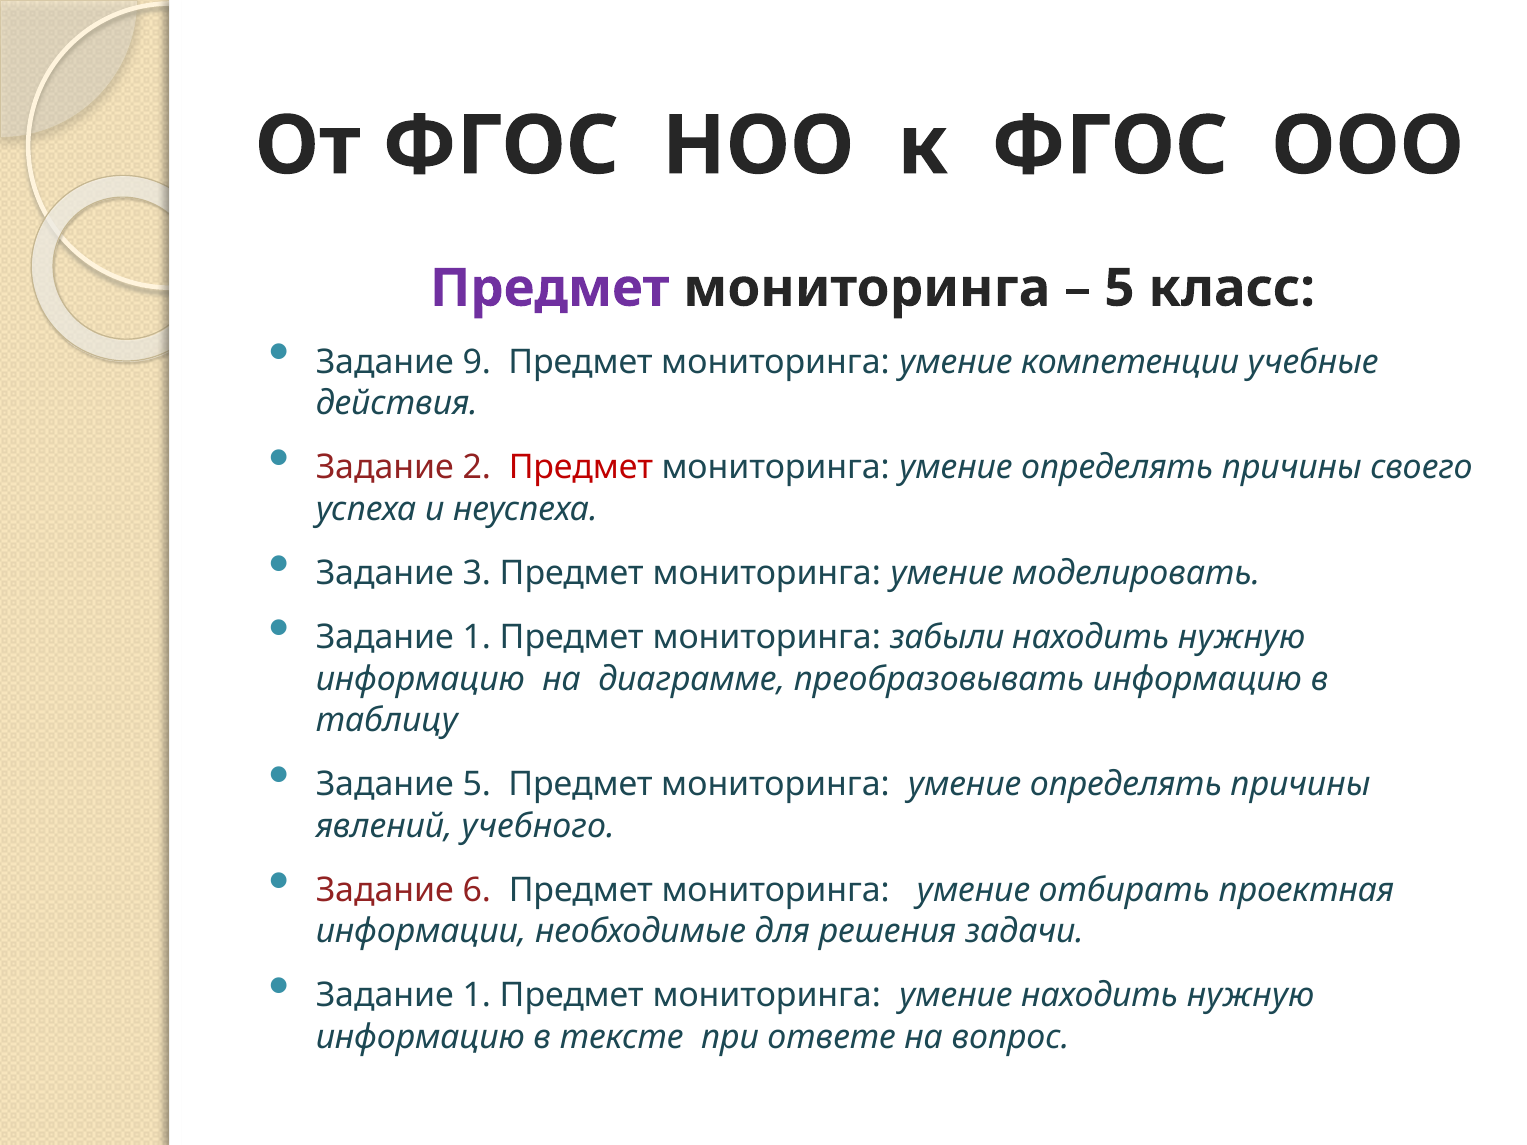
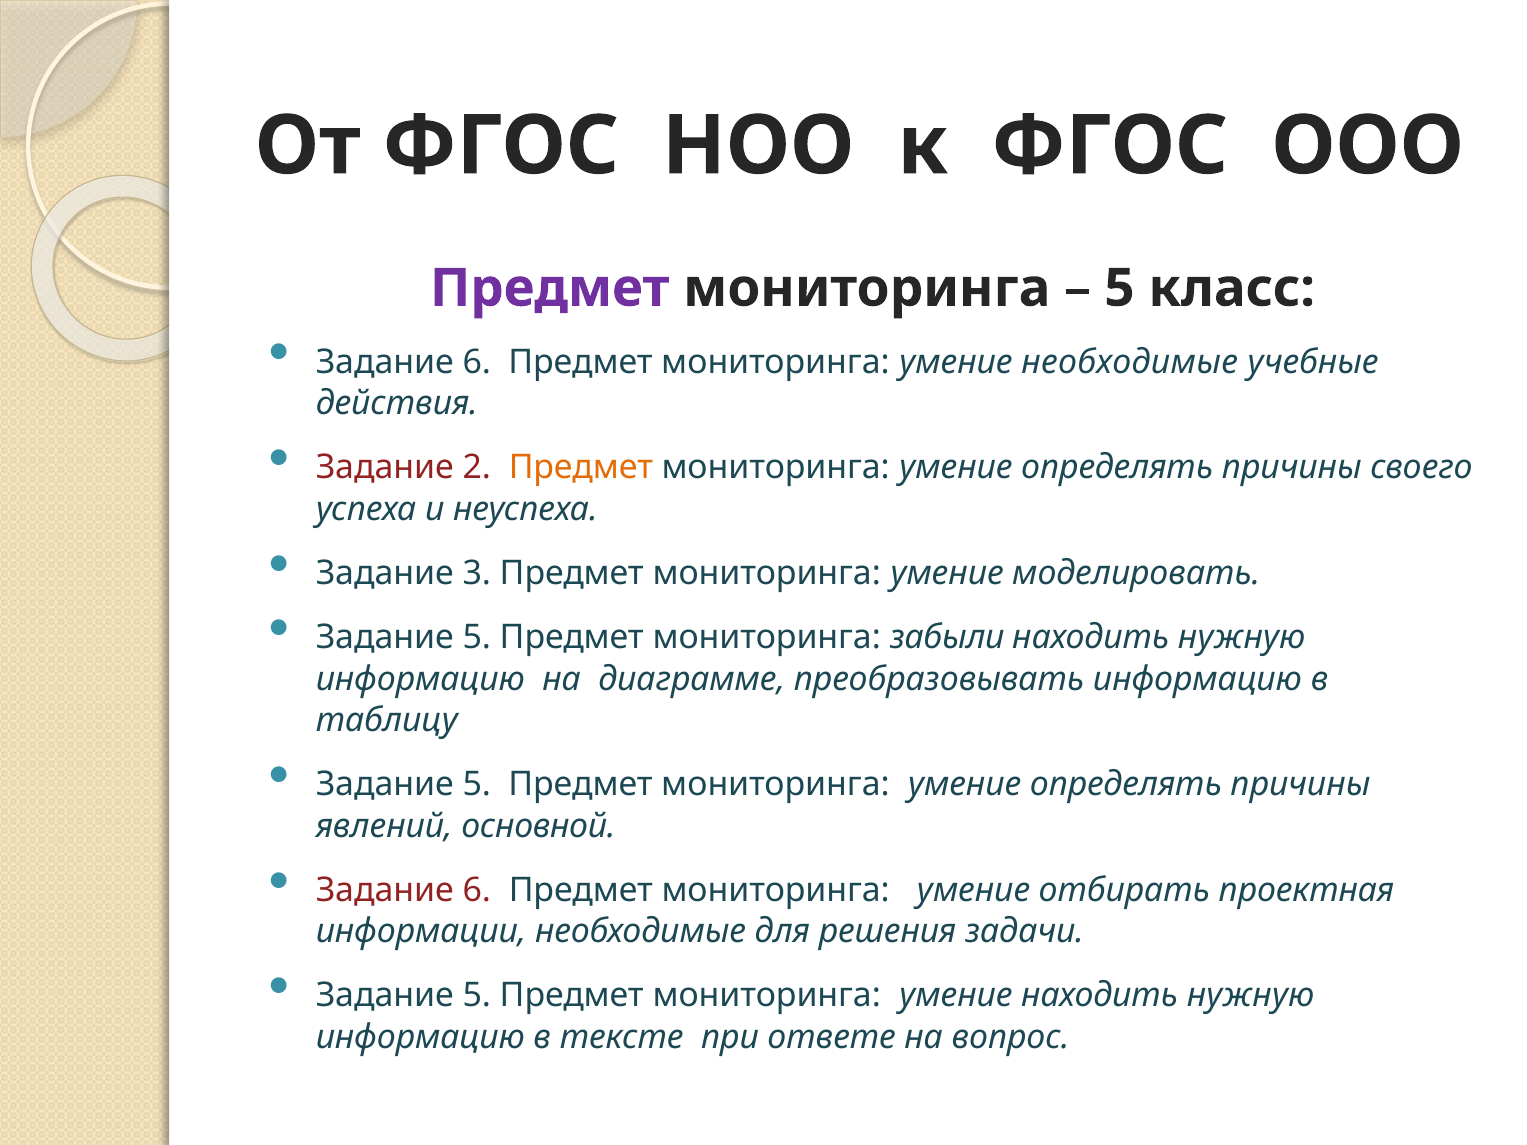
9 at (477, 362): 9 -> 6
умение компетенции: компетенции -> необходимые
Предмет at (581, 468) colour: red -> orange
1 at (477, 638): 1 -> 5
учебного: учебного -> основной
1 at (477, 996): 1 -> 5
